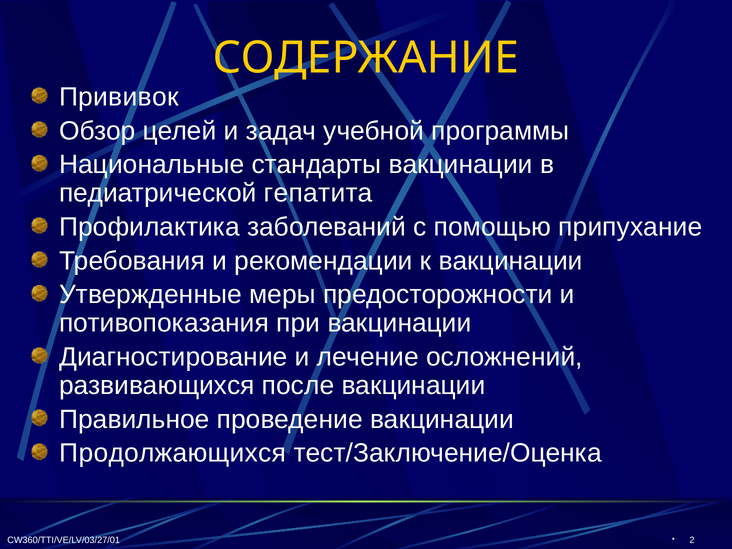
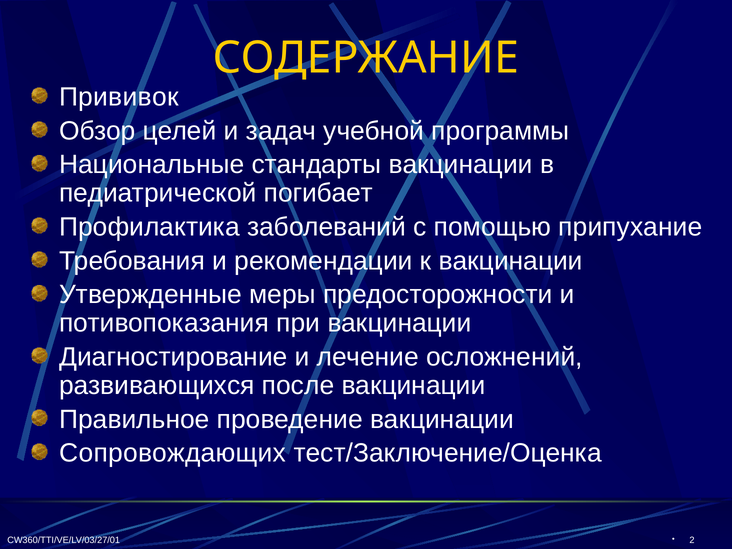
гепатита: гепатита -> погибает
Продолжающихся: Продолжающихся -> Сопровождающих
